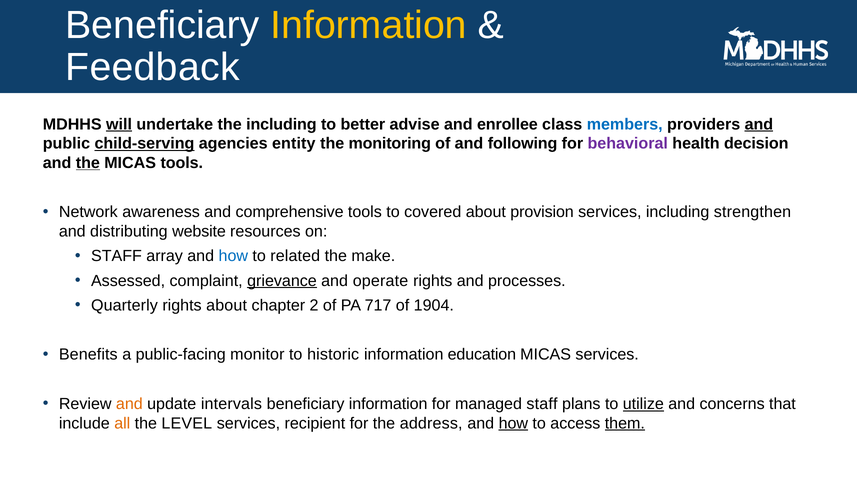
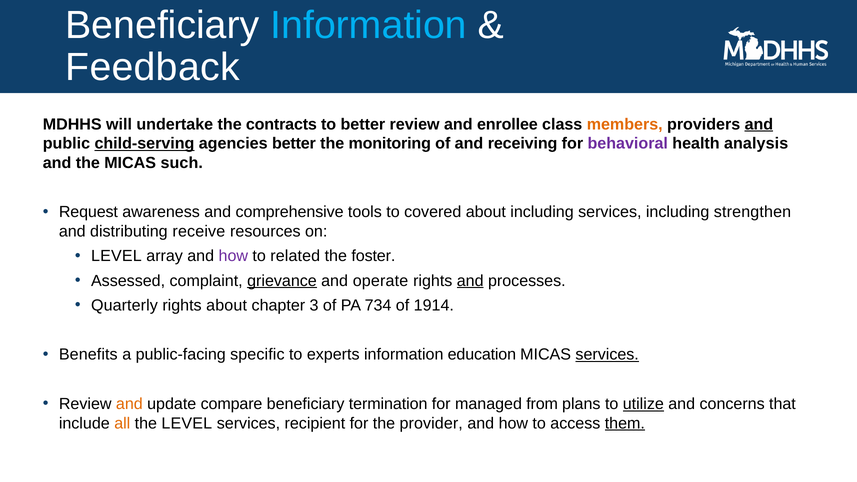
Information at (369, 25) colour: yellow -> light blue
will underline: present -> none
the including: including -> contracts
better advise: advise -> review
members colour: blue -> orange
agencies entity: entity -> better
following: following -> receiving
decision: decision -> analysis
the at (88, 163) underline: present -> none
MICAS tools: tools -> such
Network: Network -> Request
about provision: provision -> including
website: website -> receive
STAFF at (116, 256): STAFF -> LEVEL
how at (233, 256) colour: blue -> purple
make: make -> foster
and at (470, 281) underline: none -> present
2: 2 -> 3
717: 717 -> 734
1904: 1904 -> 1914
monitor: monitor -> specific
historic: historic -> experts
services at (607, 355) underline: none -> present
intervals: intervals -> compare
information at (388, 404): information -> termination
managed staff: staff -> from
address: address -> provider
how at (513, 423) underline: present -> none
